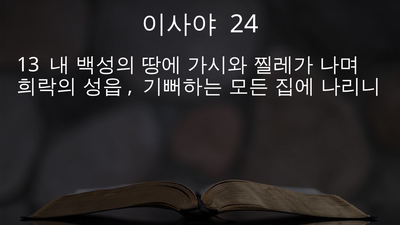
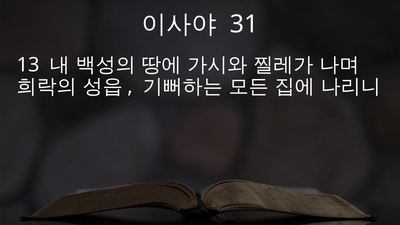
24: 24 -> 31
